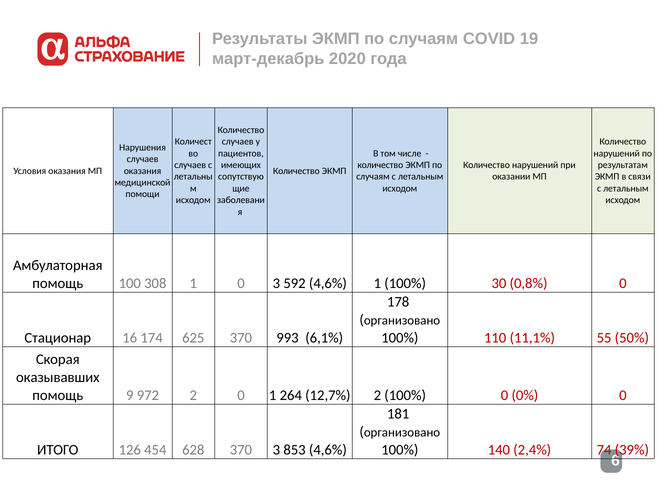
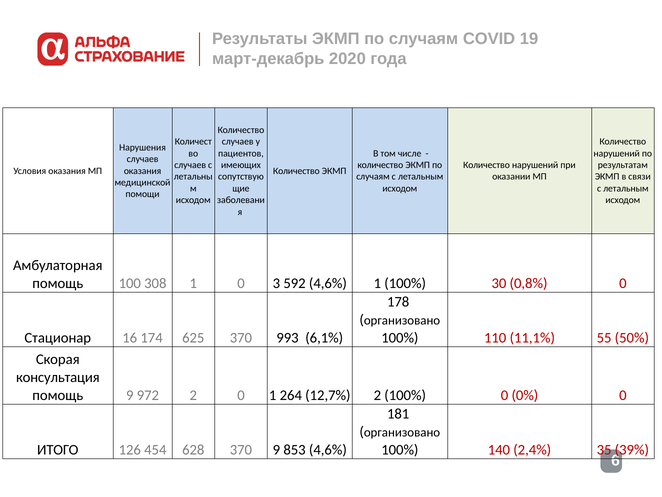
оказывавших: оказывавших -> консультация
370 3: 3 -> 9
74: 74 -> 35
